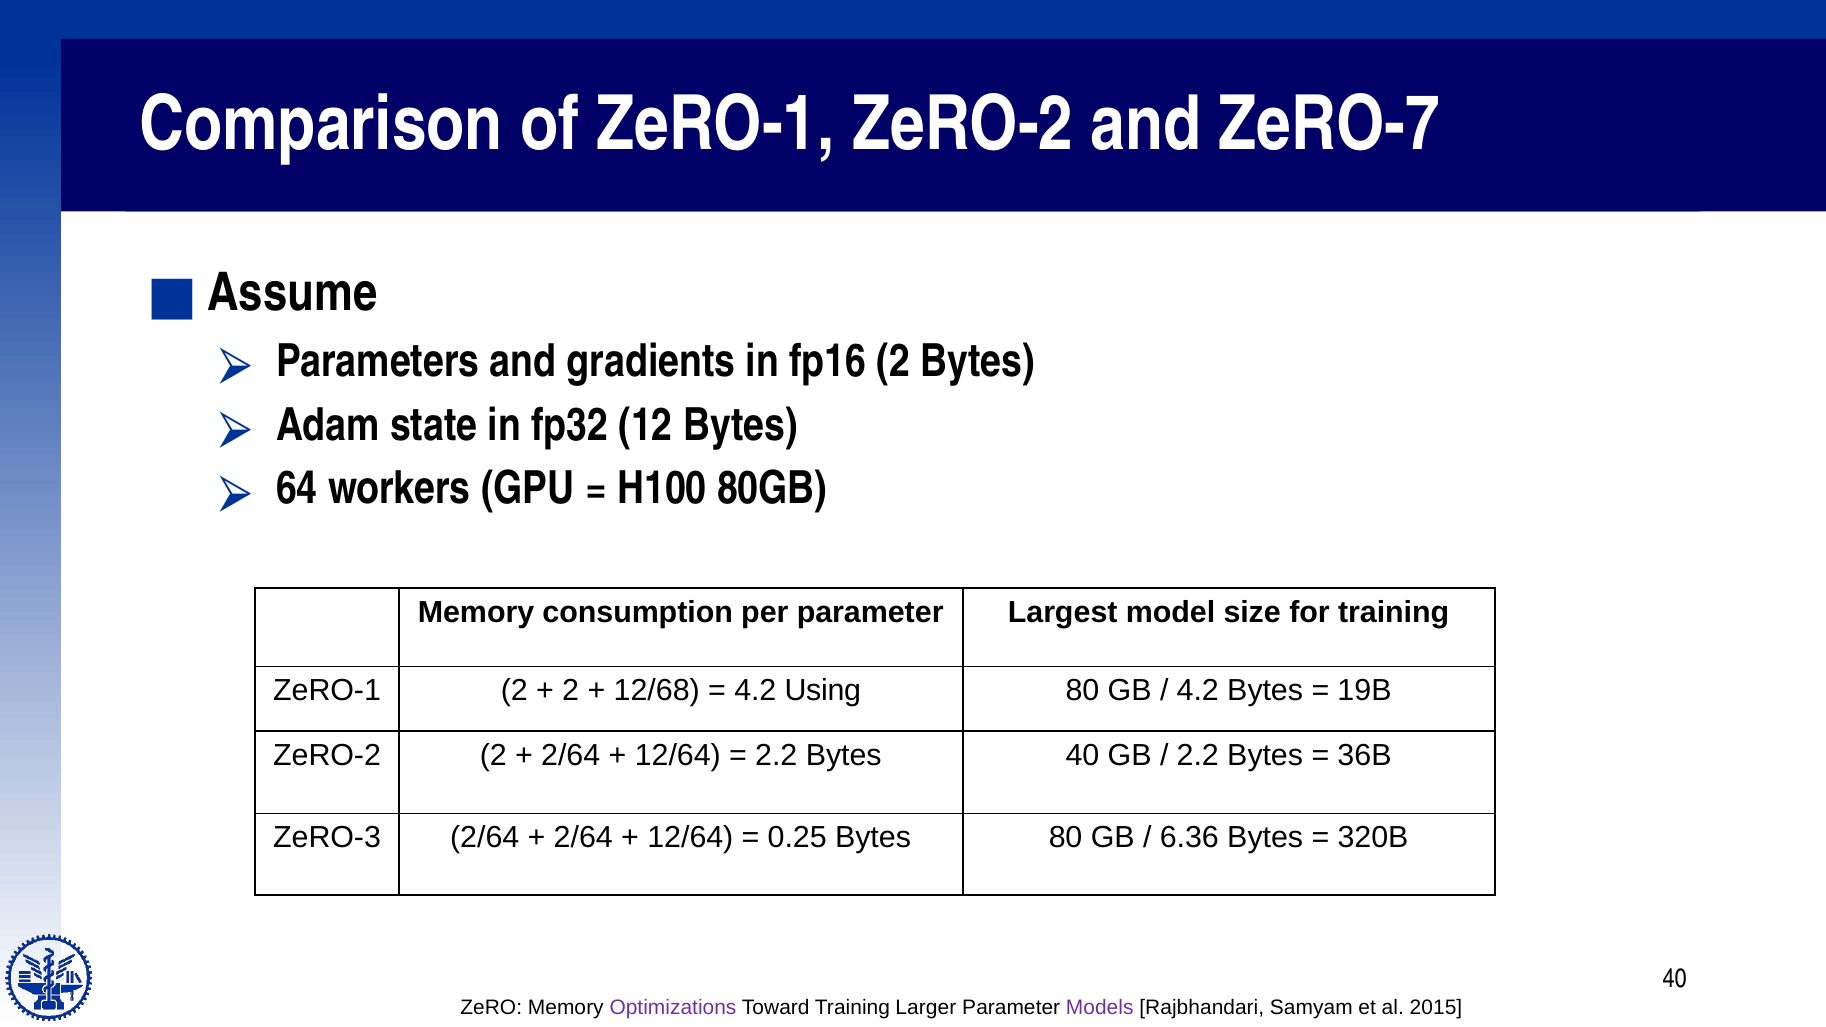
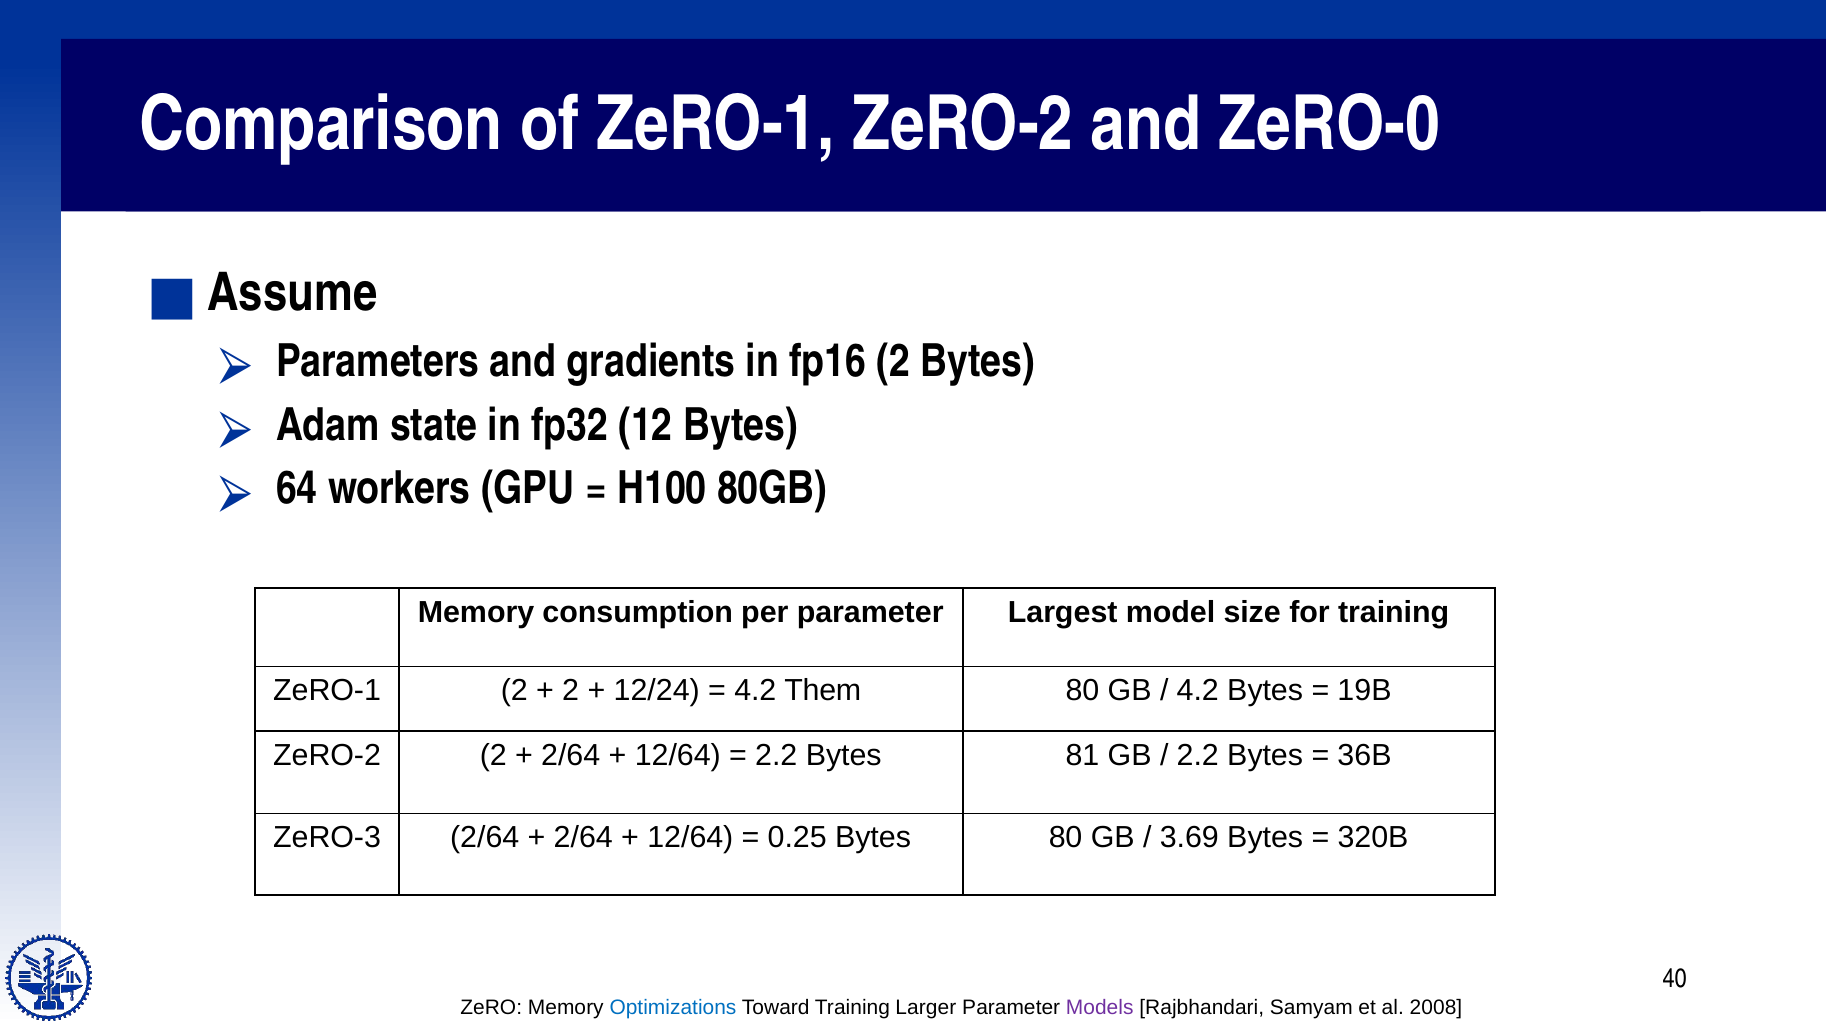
ZeRO-7: ZeRO-7 -> ZeRO-0
12/68: 12/68 -> 12/24
Using: Using -> Them
Bytes 40: 40 -> 81
6.36: 6.36 -> 3.69
Optimizations colour: purple -> blue
2015: 2015 -> 2008
